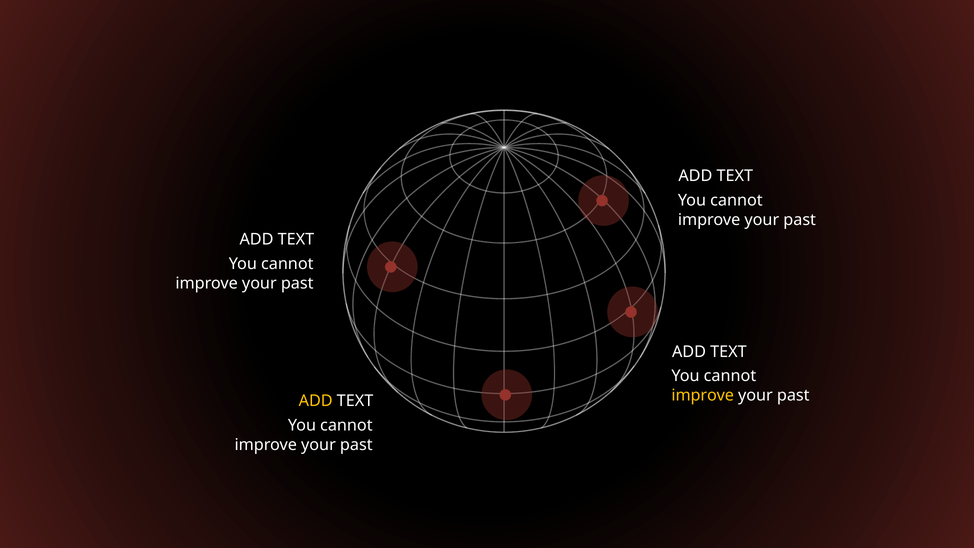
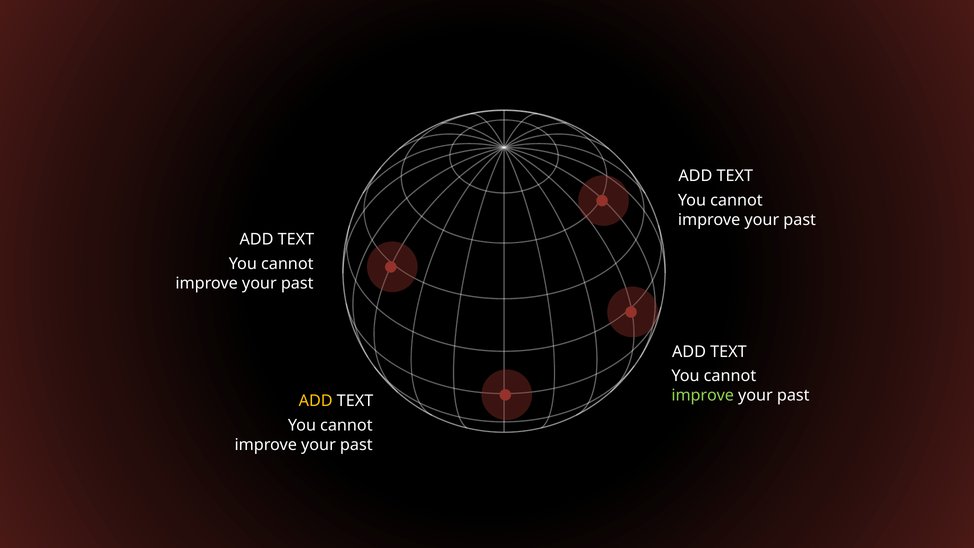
improve at (703, 395) colour: yellow -> light green
